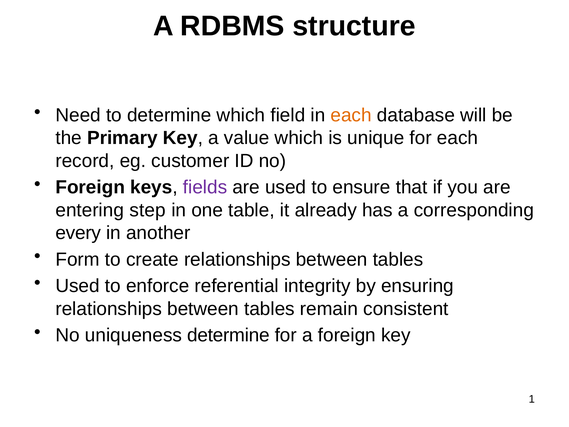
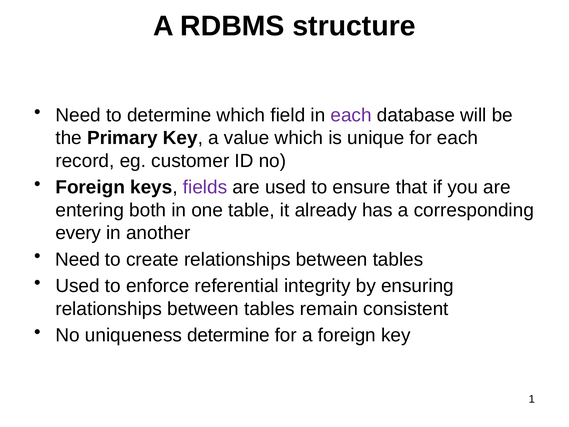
each at (351, 115) colour: orange -> purple
step: step -> both
Form at (78, 259): Form -> Need
